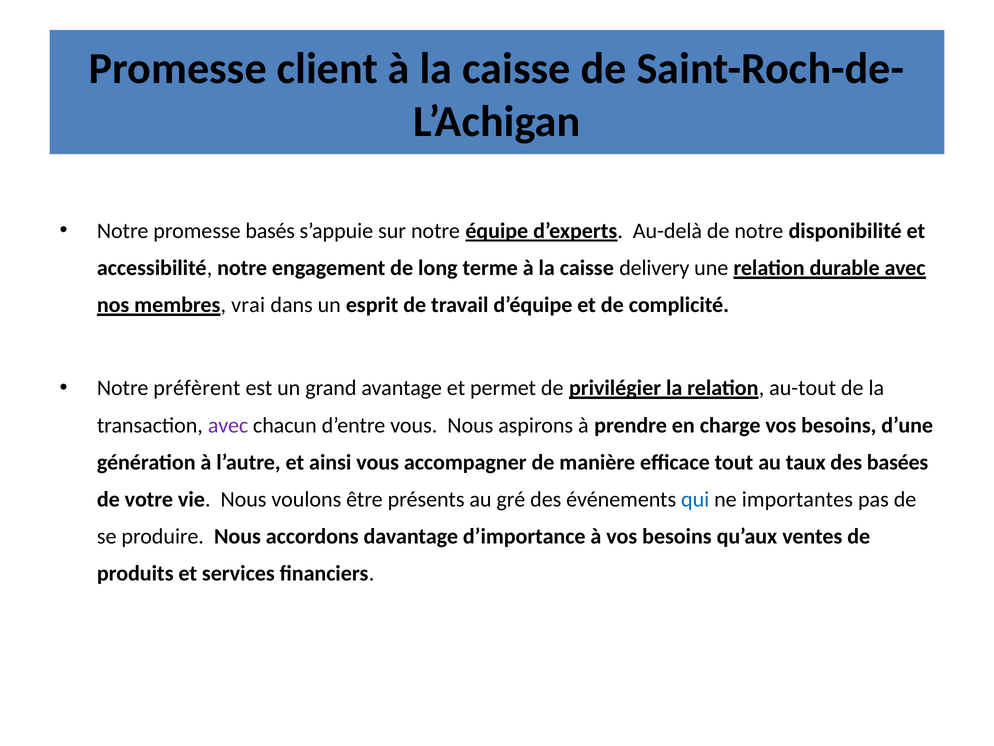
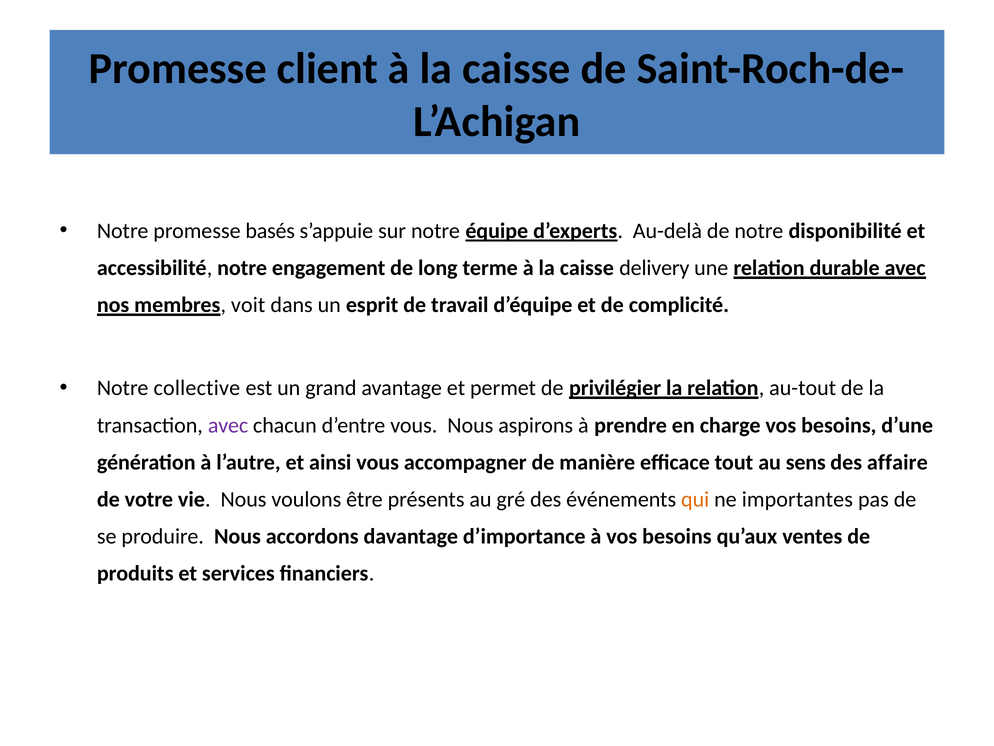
vrai: vrai -> voit
préfèrent: préfèrent -> collective
taux: taux -> sens
basées: basées -> affaire
qui colour: blue -> orange
